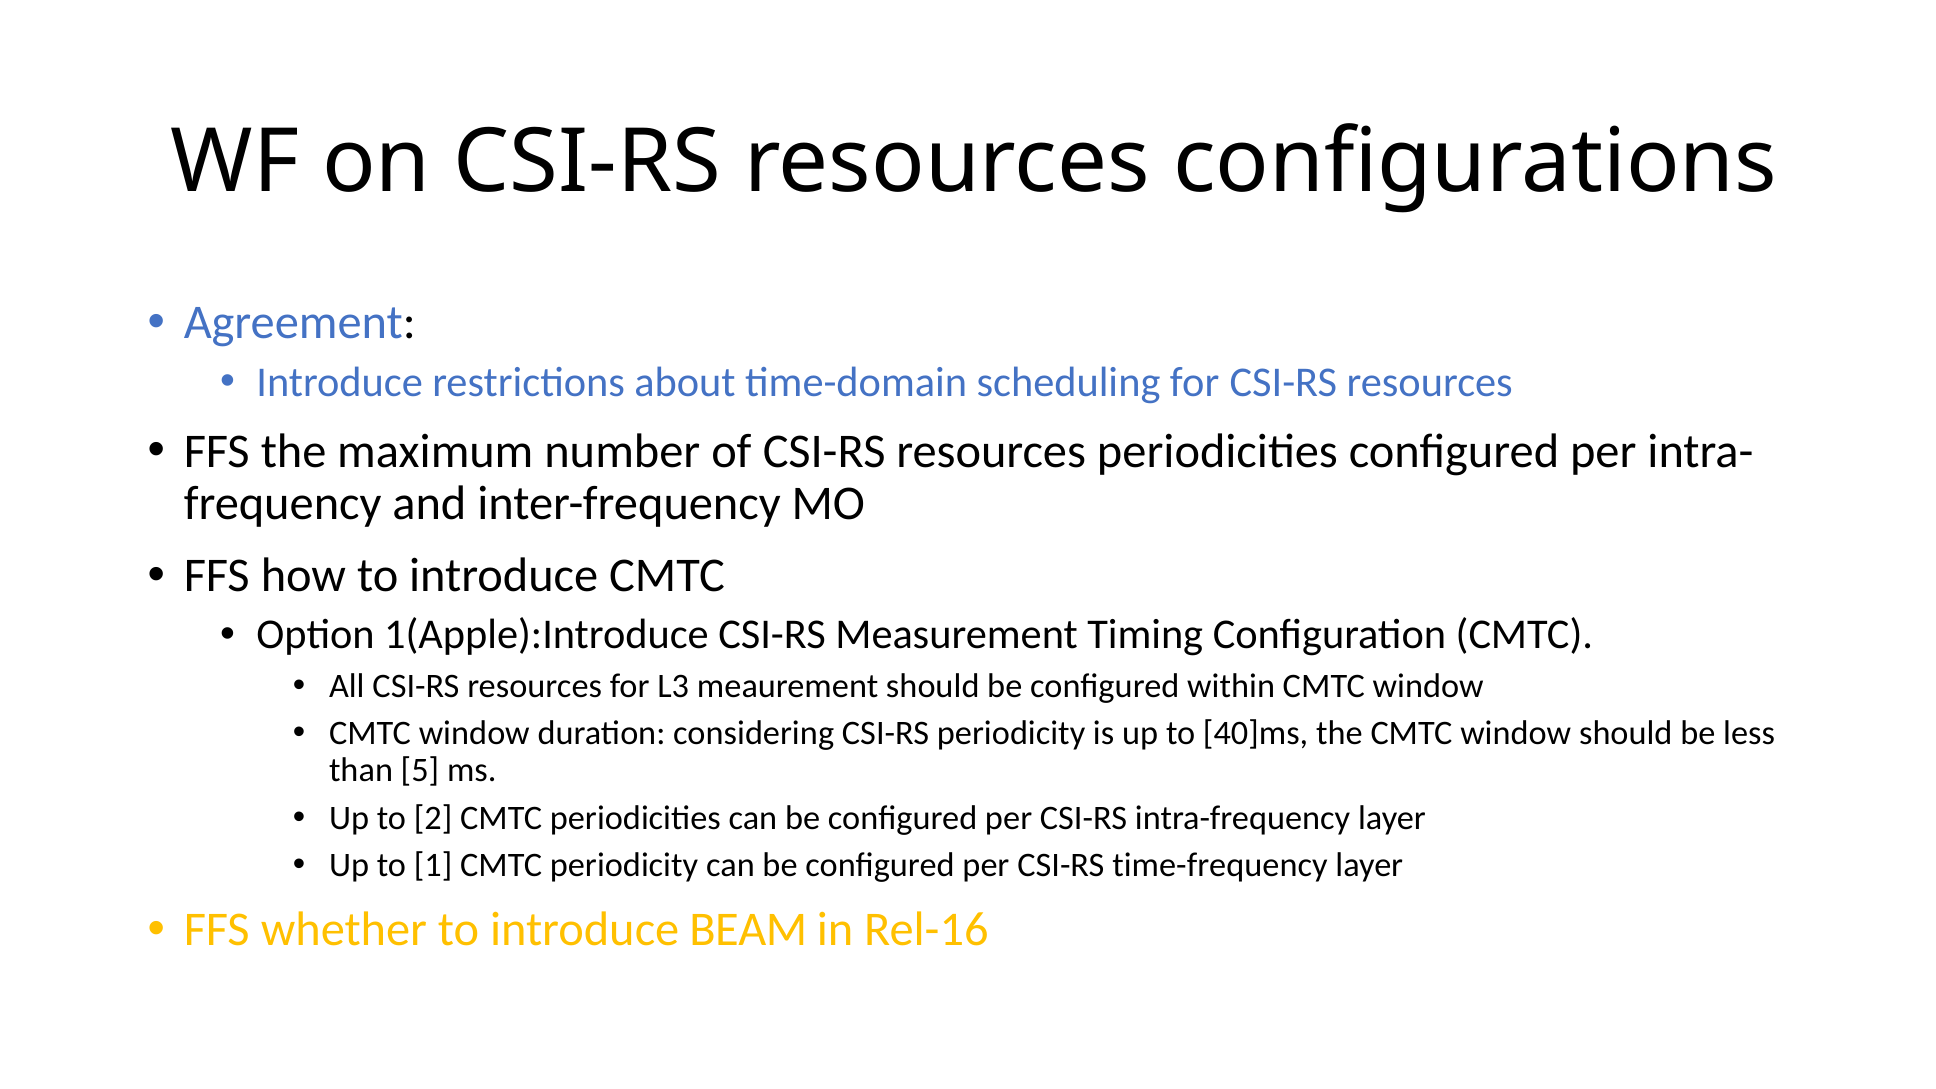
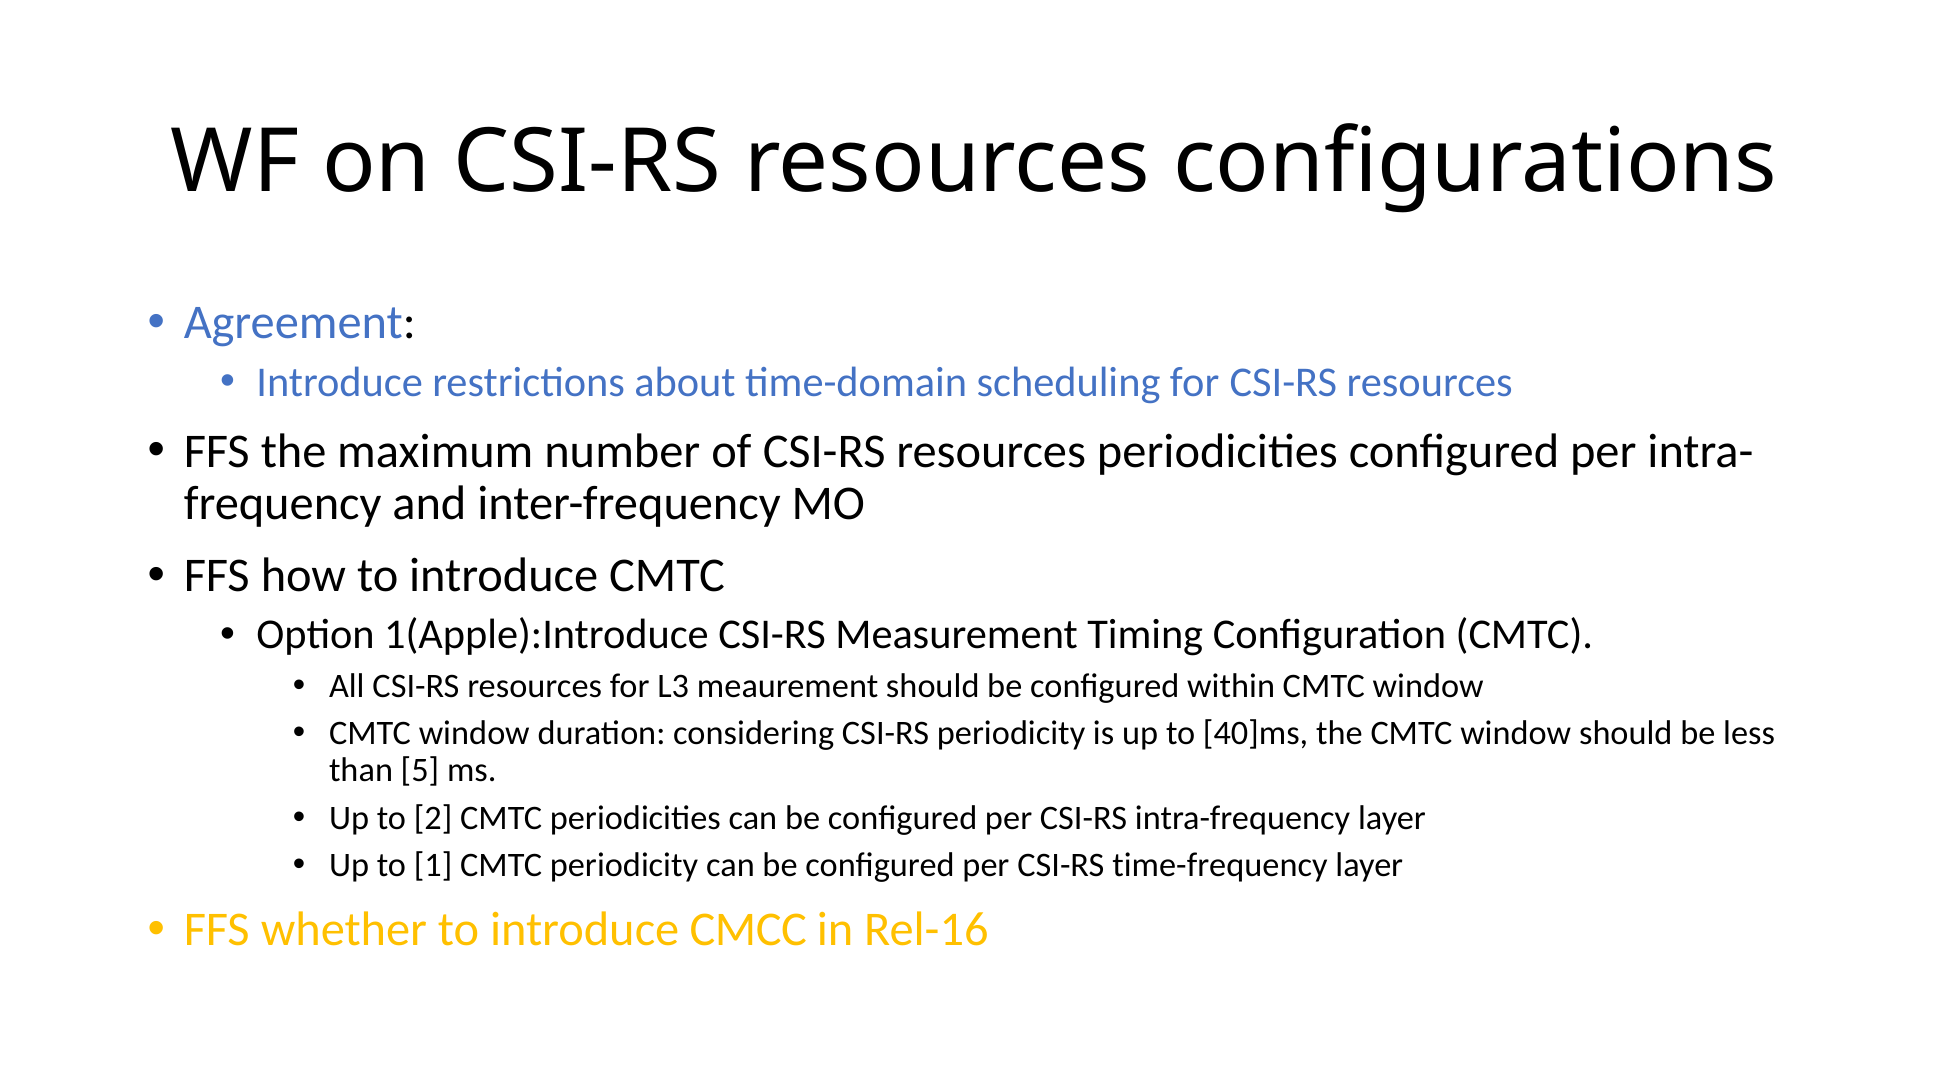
BEAM: BEAM -> CMCC
